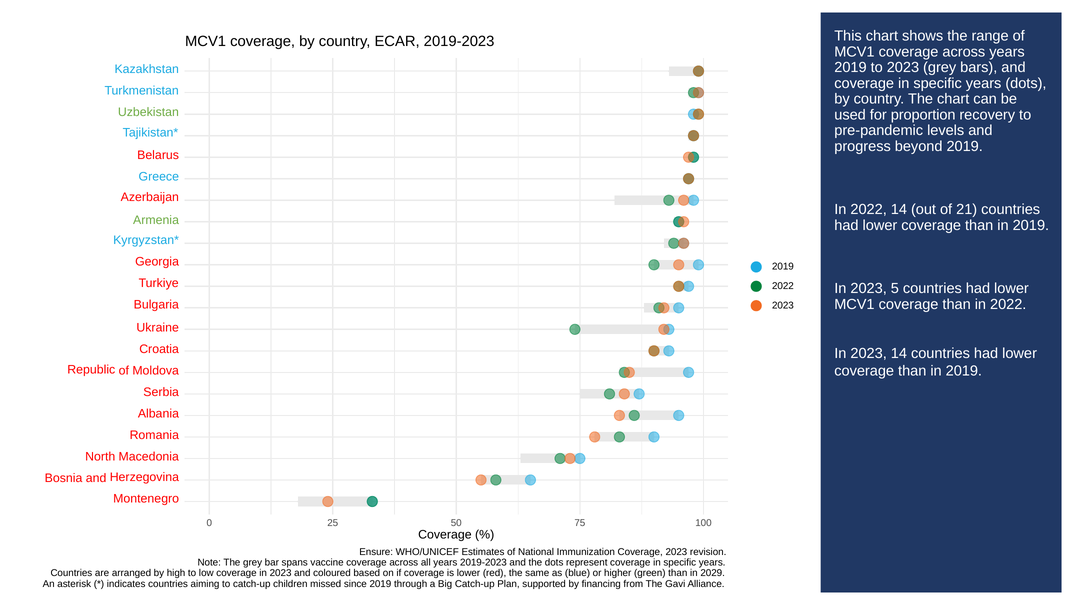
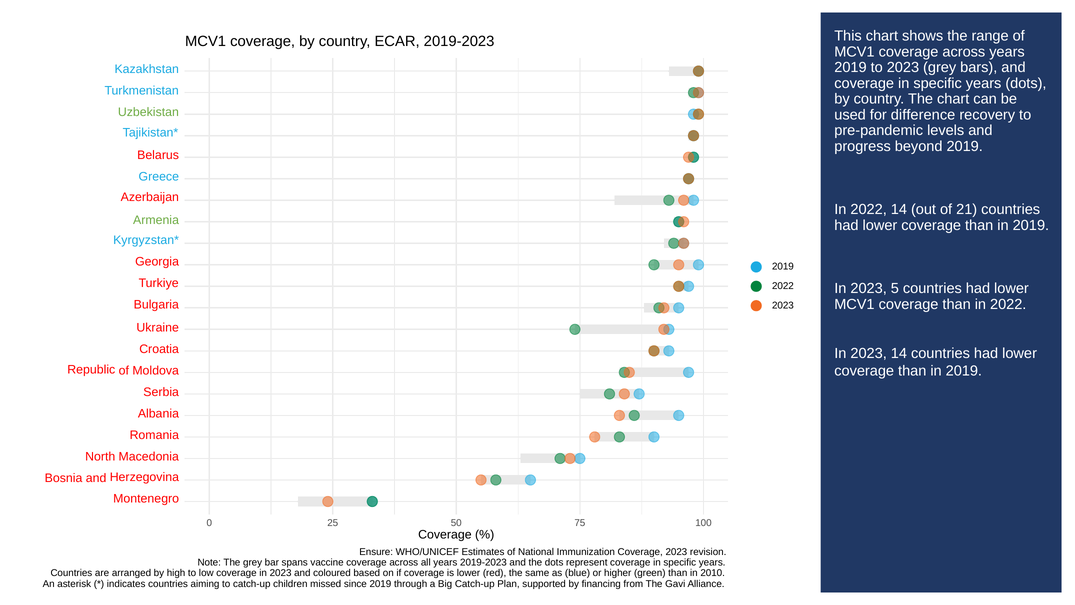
proportion: proportion -> difference
2029: 2029 -> 2010
